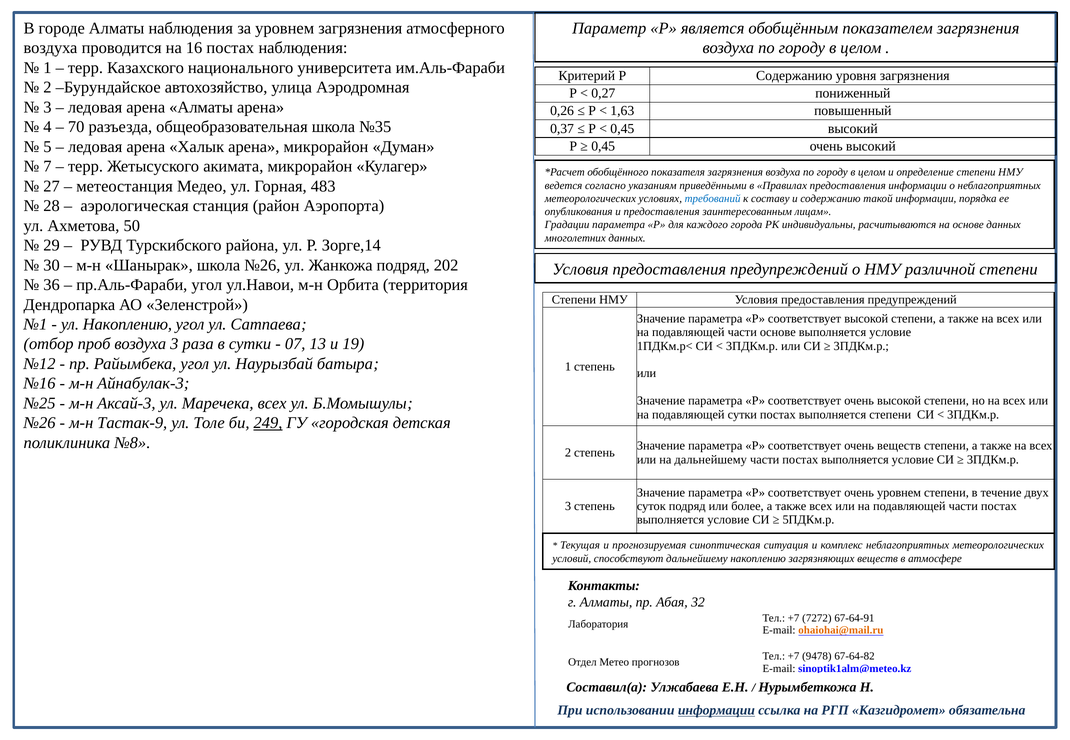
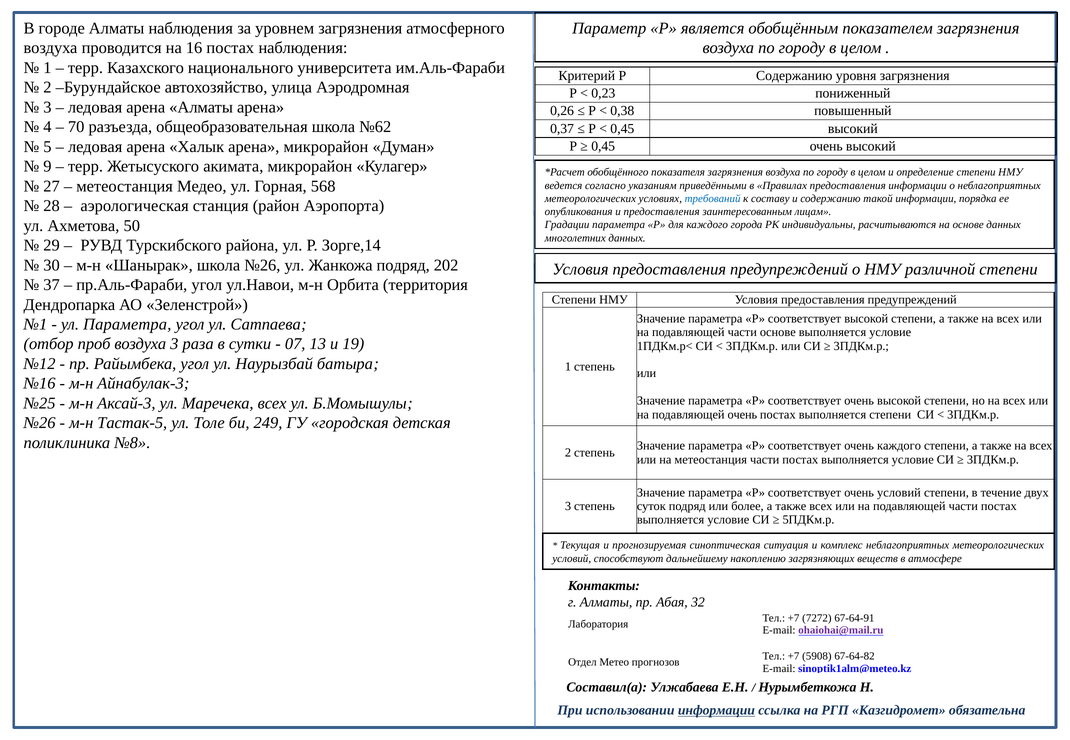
0,27: 0,27 -> 0,23
1,63: 1,63 -> 0,38
№35: №35 -> №62
7: 7 -> 9
483: 483 -> 568
36: 36 -> 37
ул Накоплению: Накоплению -> Параметра
подавляющей сутки: сутки -> очень
Тастак-9: Тастак-9 -> Тастак-5
249 underline: present -> none
очень веществ: веществ -> каждого
на дальнейшему: дальнейшему -> метеостанция
очень уровнем: уровнем -> условий
ohaiohai@mail.ru colour: orange -> purple
9478: 9478 -> 5908
